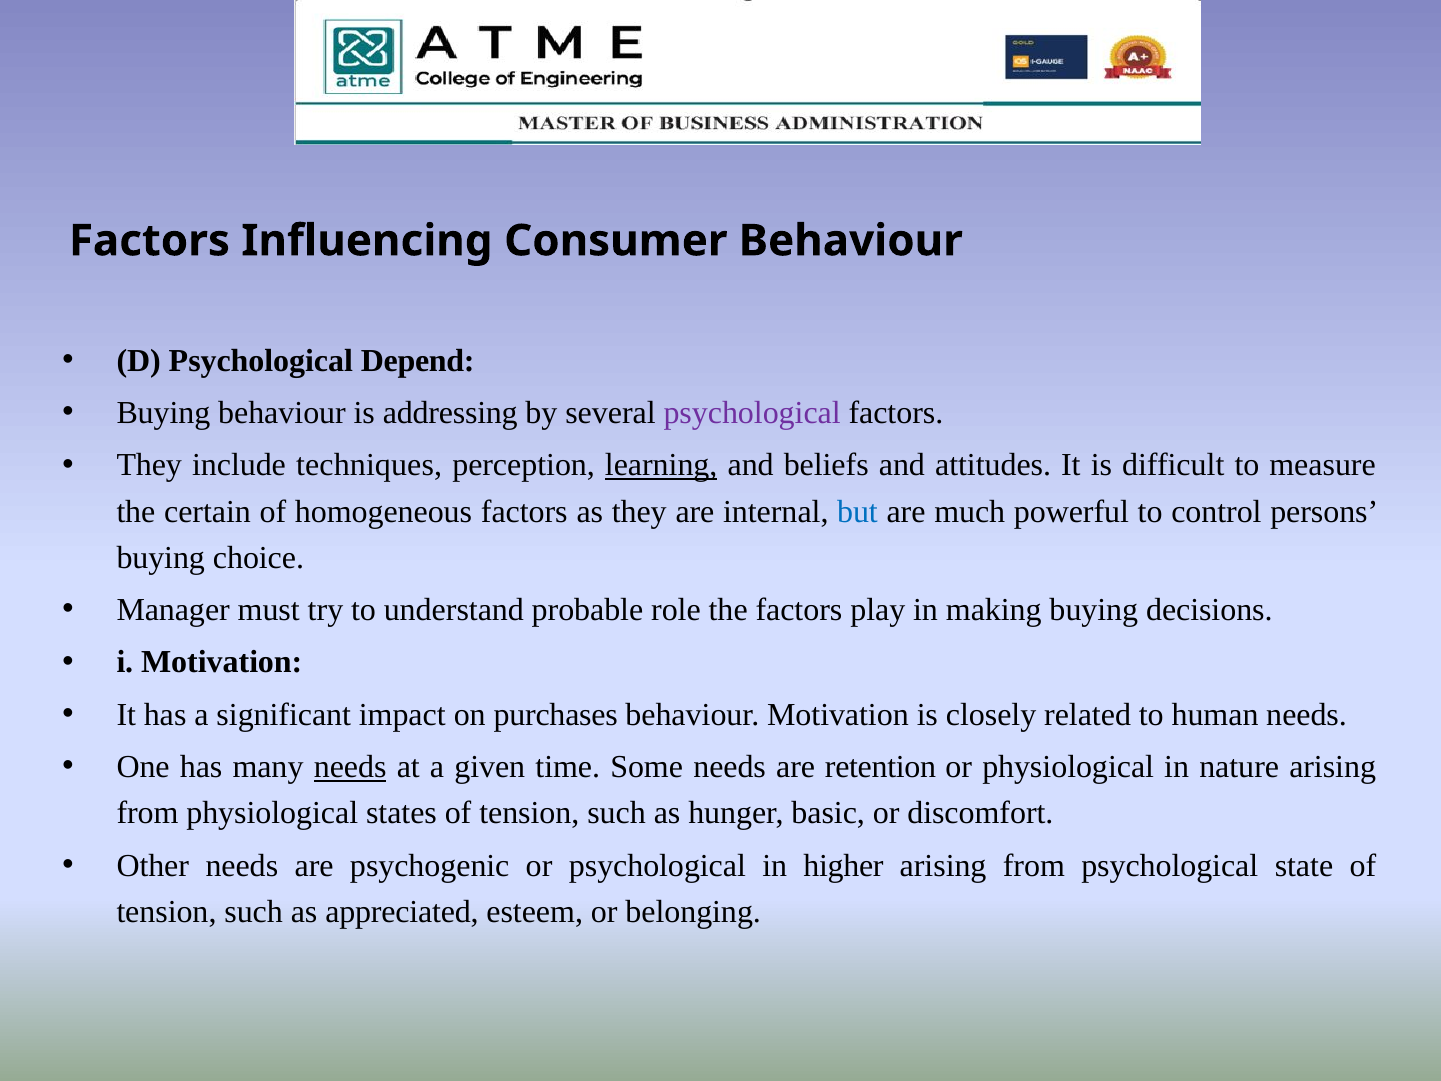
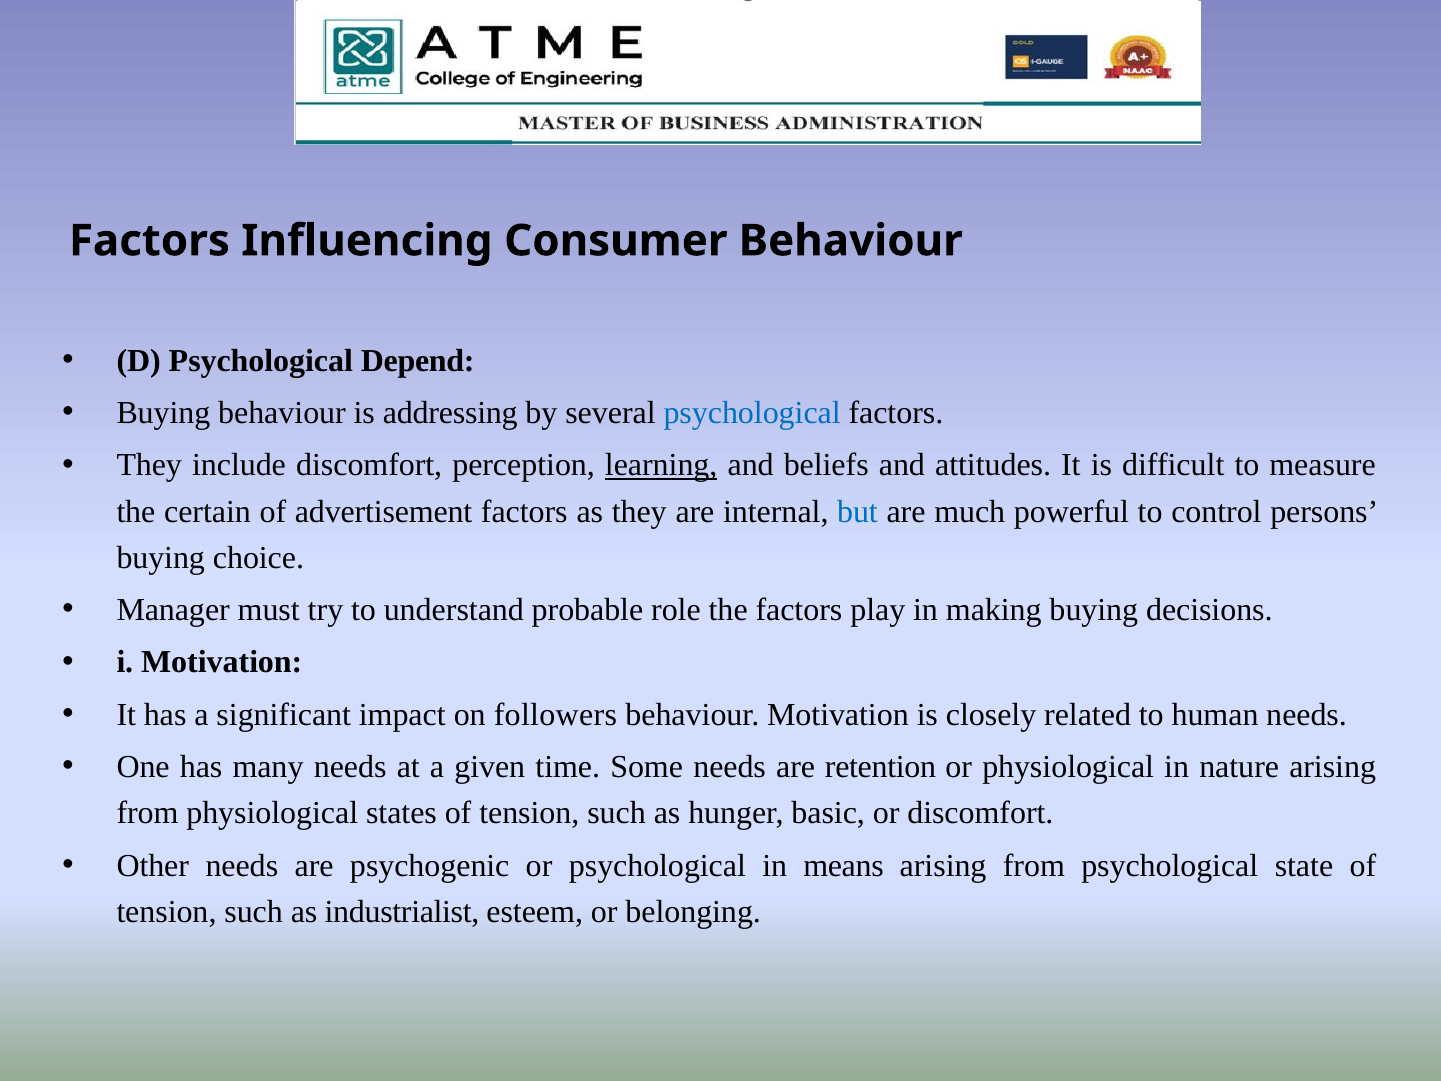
psychological at (752, 413) colour: purple -> blue
include techniques: techniques -> discomfort
homogeneous: homogeneous -> advertisement
purchases: purchases -> followers
needs at (350, 767) underline: present -> none
higher: higher -> means
appreciated: appreciated -> industrialist
